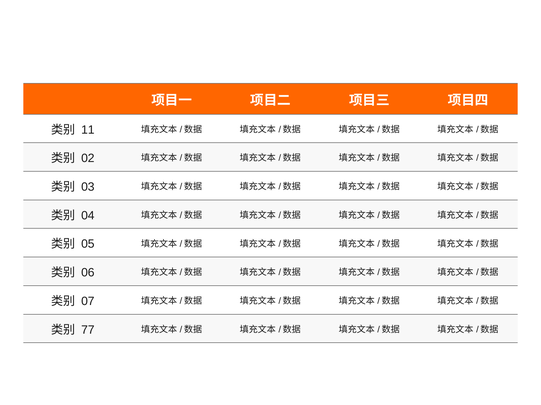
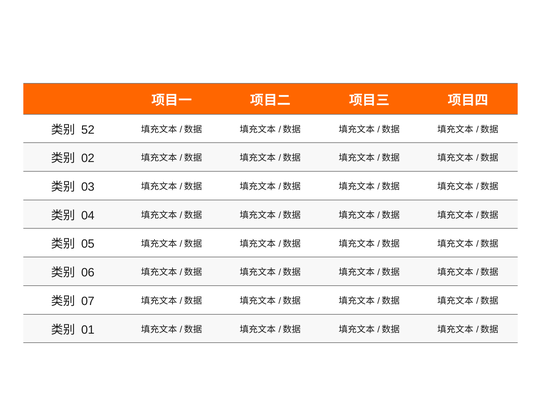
11: 11 -> 52
77: 77 -> 01
